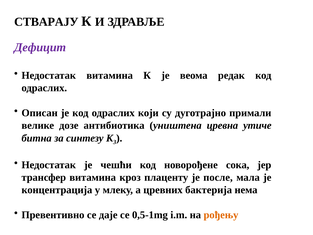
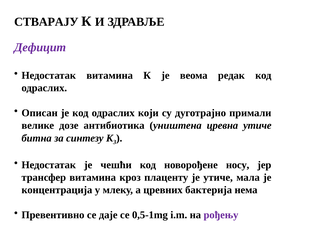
сока: сока -> носу
је после: после -> утиче
рођењу colour: orange -> purple
